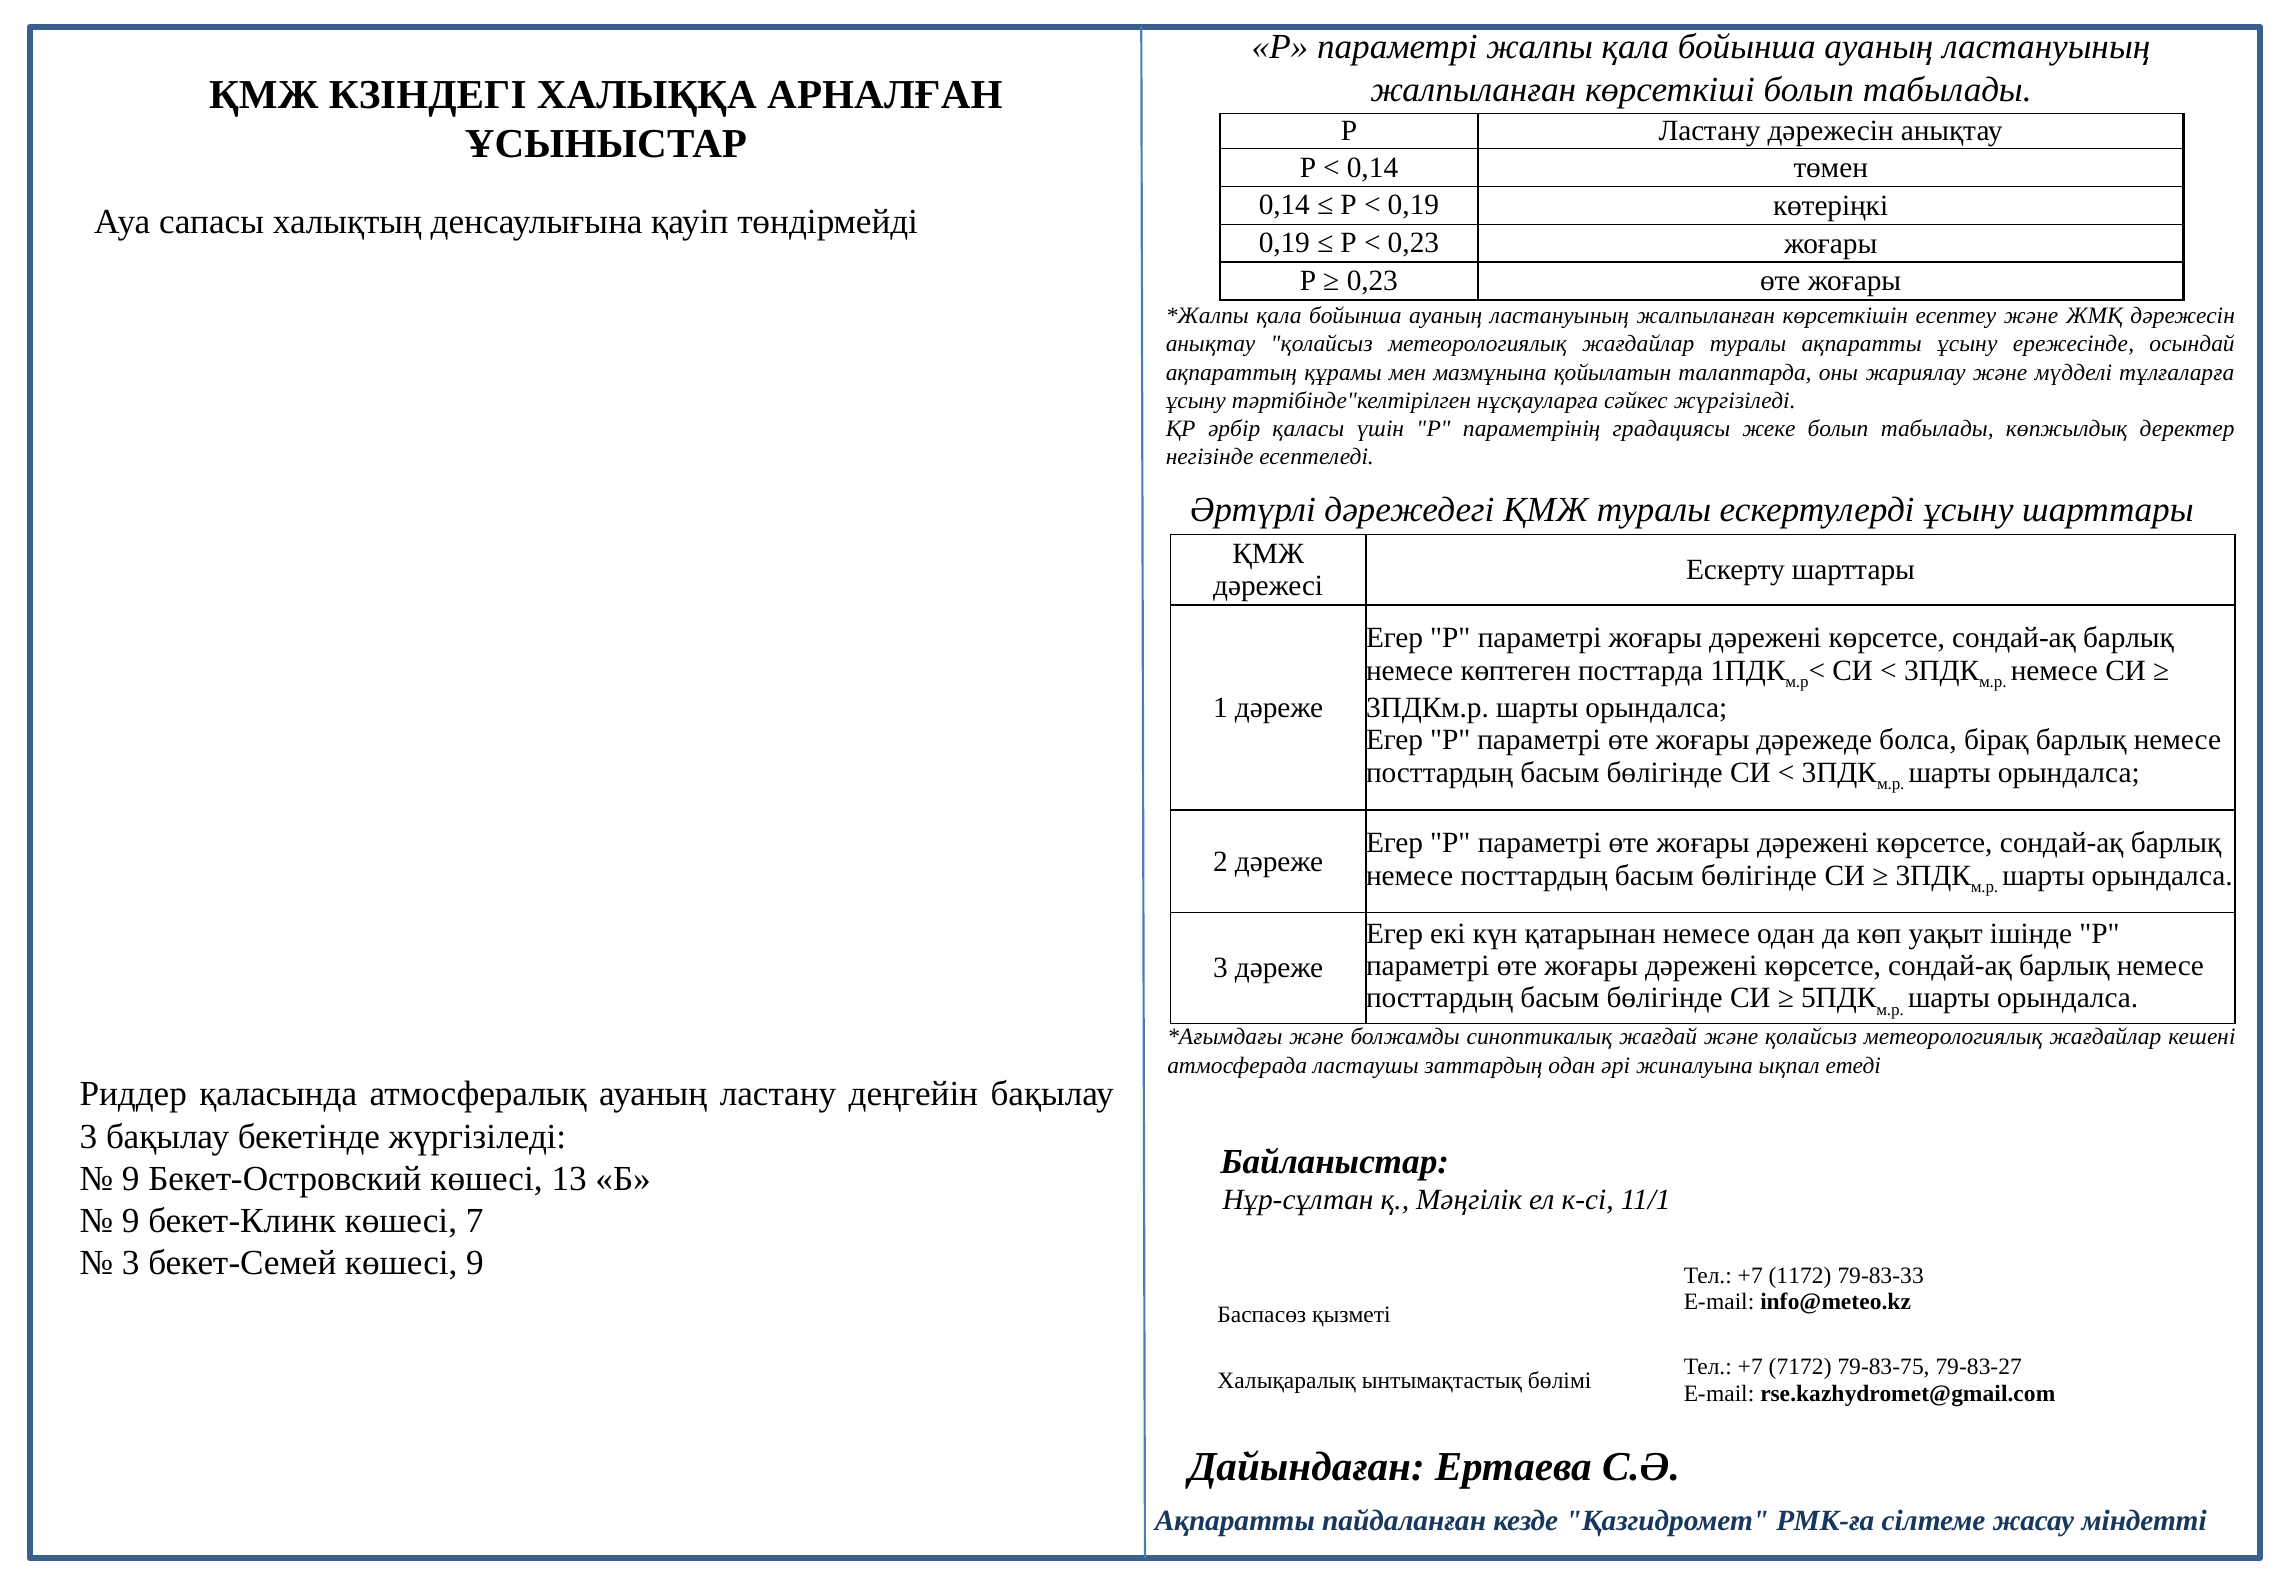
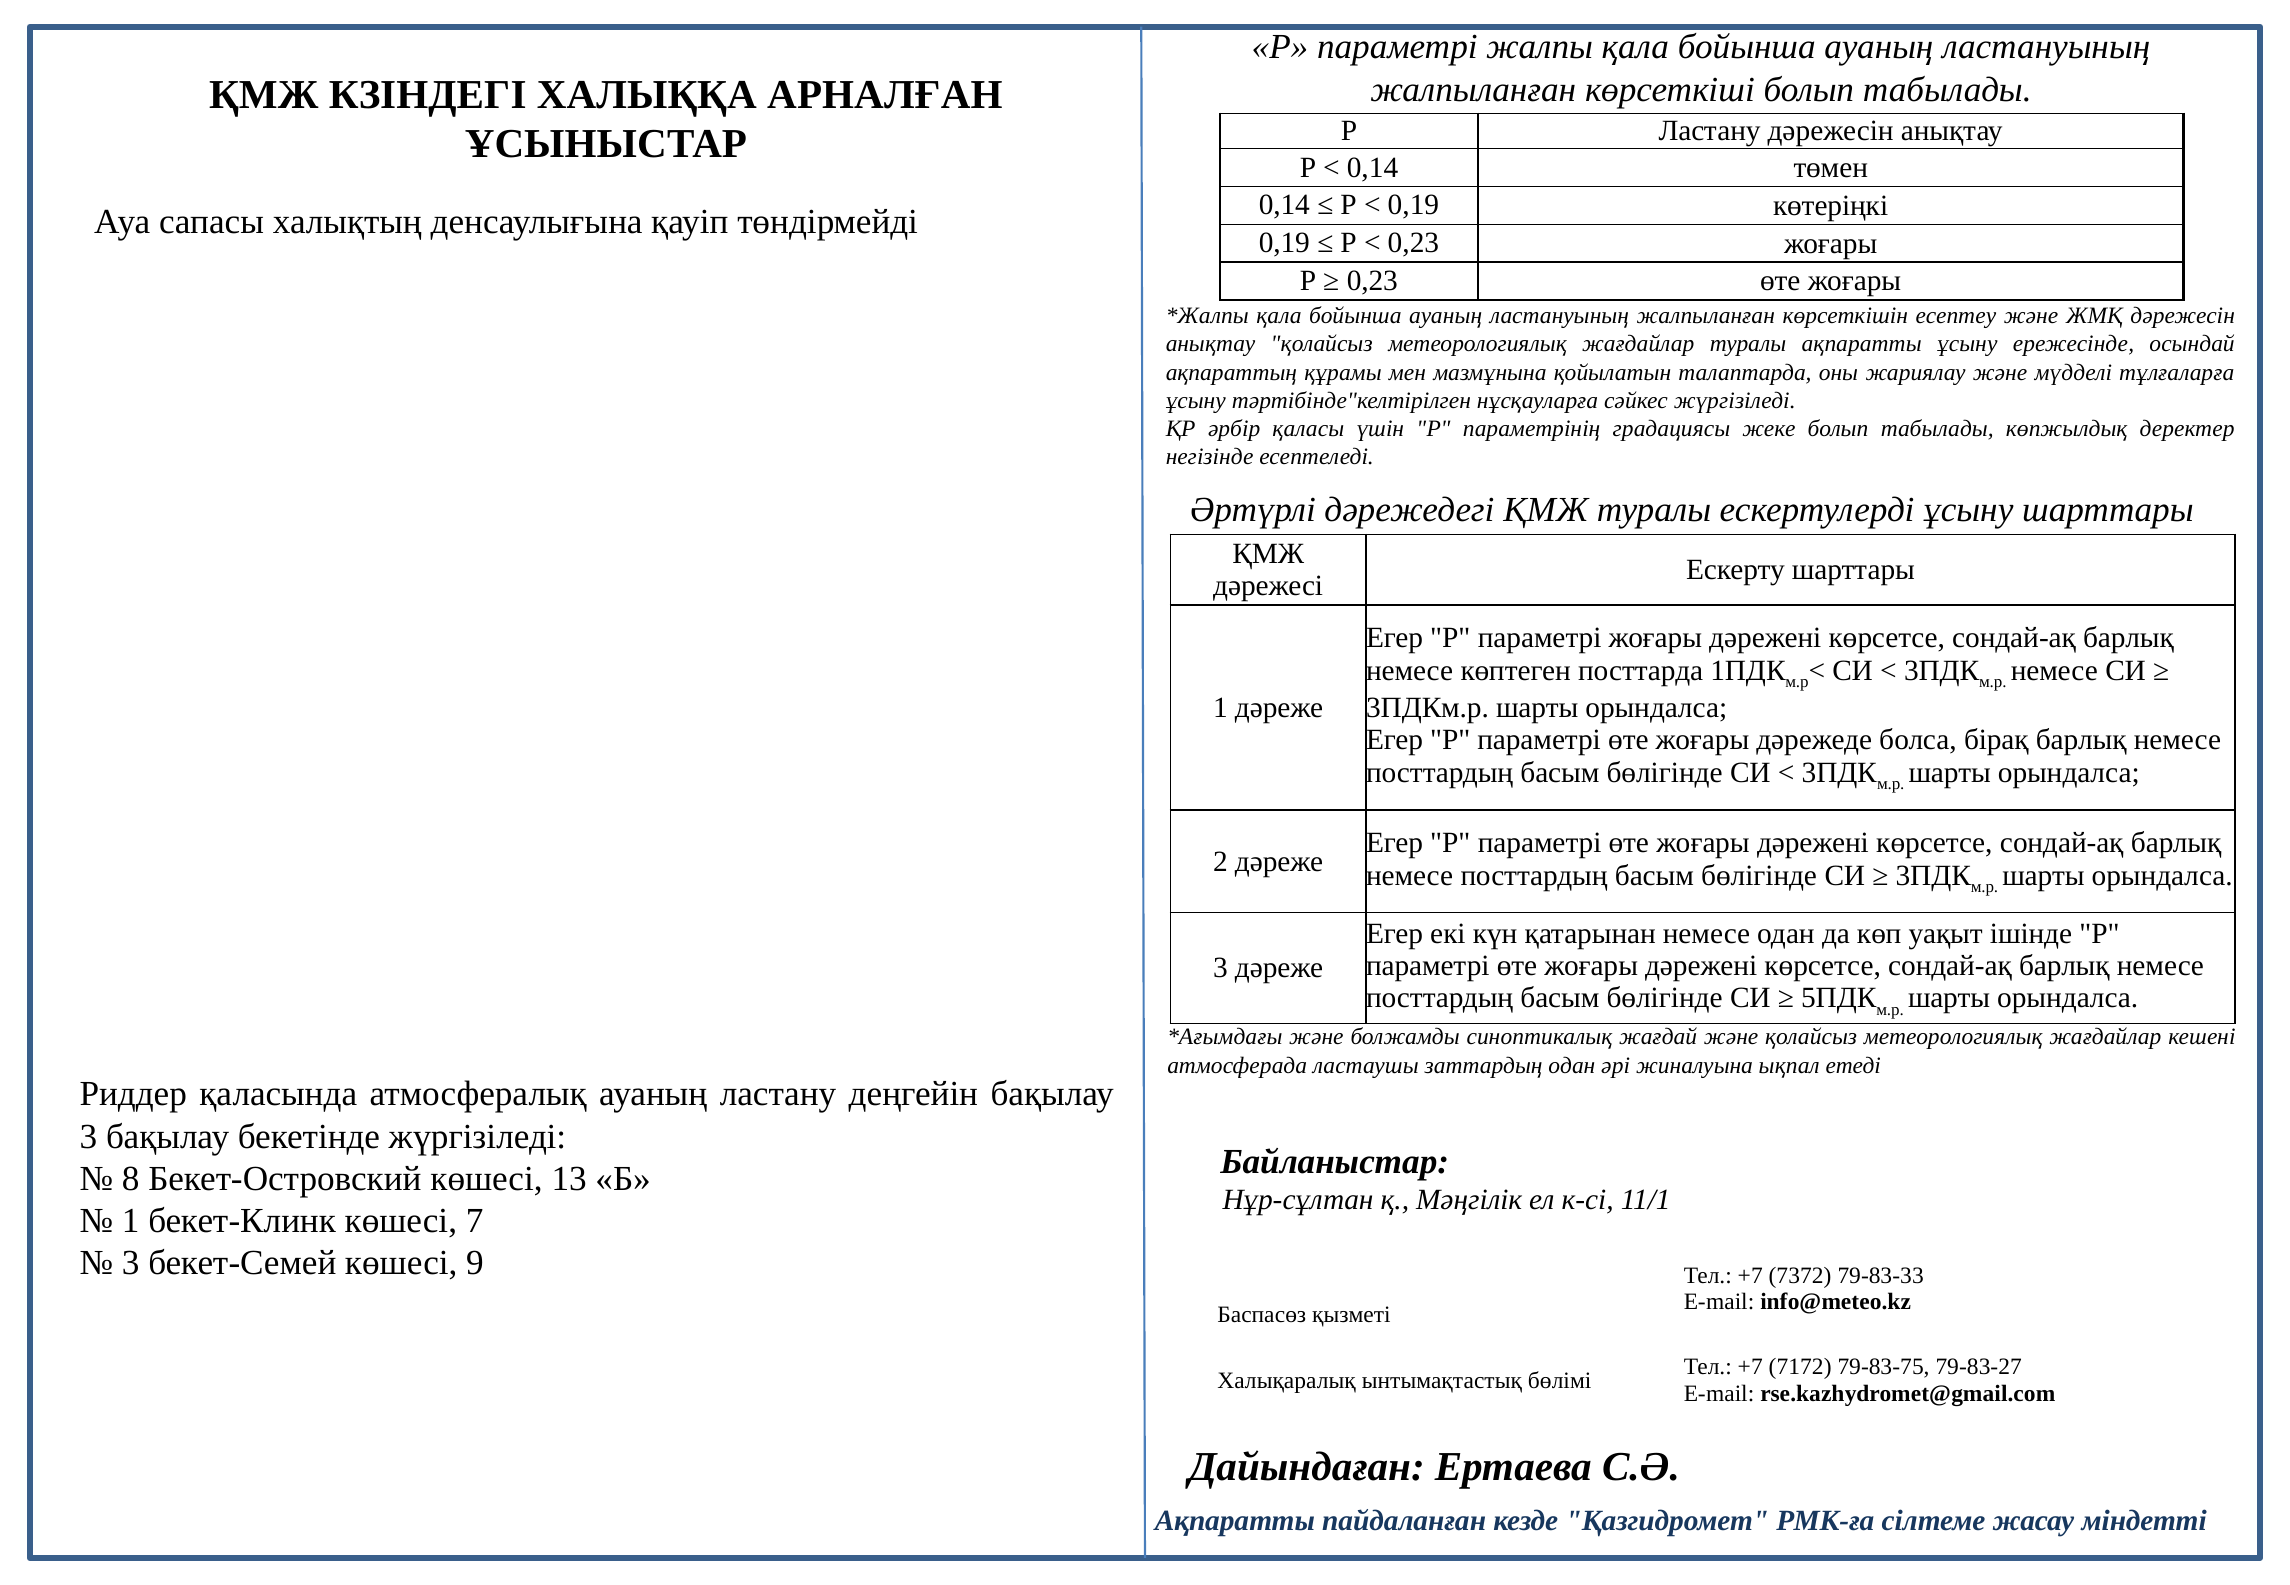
9 at (131, 1179): 9 -> 8
9 at (131, 1221): 9 -> 1
1172: 1172 -> 7372
